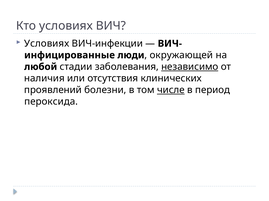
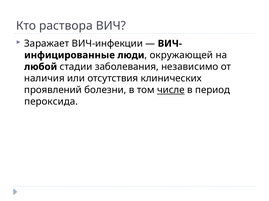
Кто условиях: условиях -> раствора
Условиях at (47, 44): Условиях -> Заражает
независимо underline: present -> none
